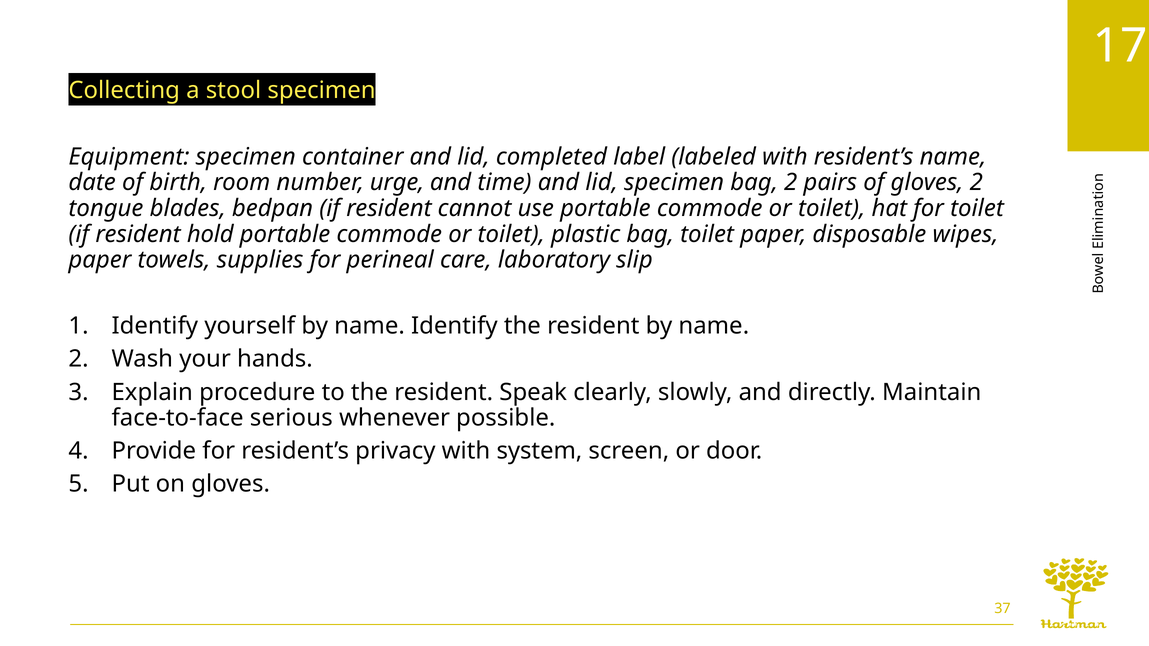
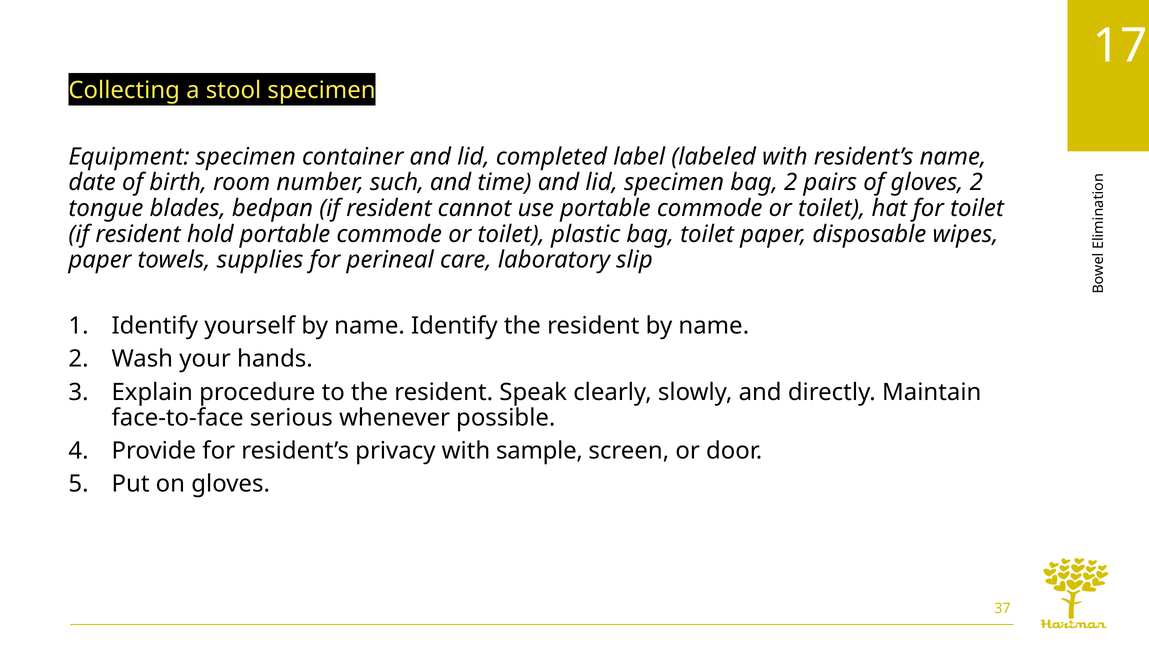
urge: urge -> such
system: system -> sample
